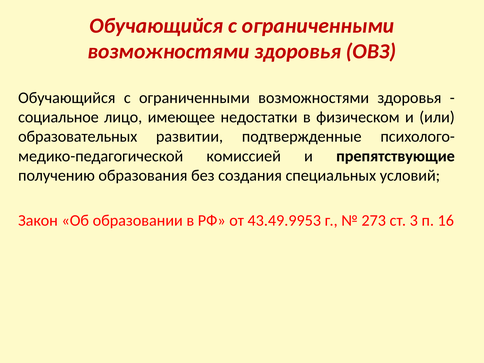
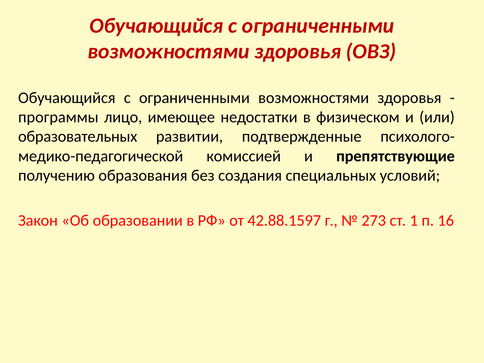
социальное: социальное -> программы
43.49.9953: 43.49.9953 -> 42.88.1597
3: 3 -> 1
